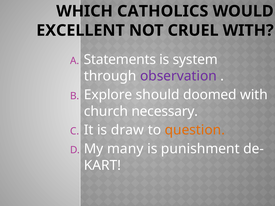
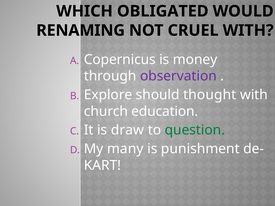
CATHOLICS: CATHOLICS -> OBLIGATED
EXCELLENT: EXCELLENT -> RENAMING
Statements: Statements -> Copernicus
system: system -> money
doomed: doomed -> thought
necessary: necessary -> education
question colour: orange -> green
